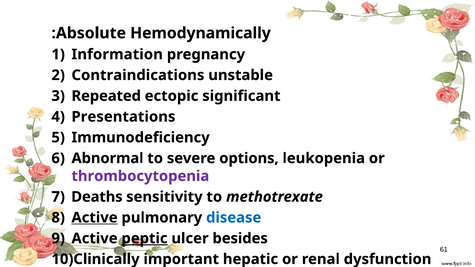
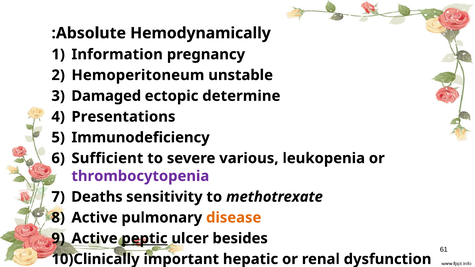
Contraindications: Contraindications -> Hemoperitoneum
Repeated: Repeated -> Damaged
significant: significant -> determine
Abnormal: Abnormal -> Sufficient
options: options -> various
Active at (95, 218) underline: present -> none
disease colour: blue -> orange
